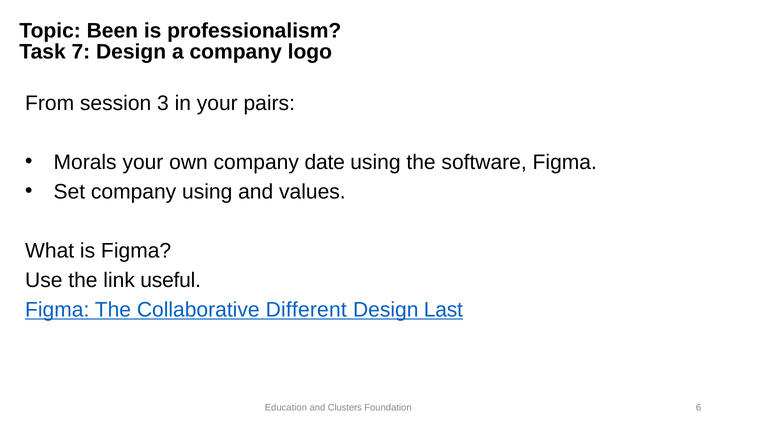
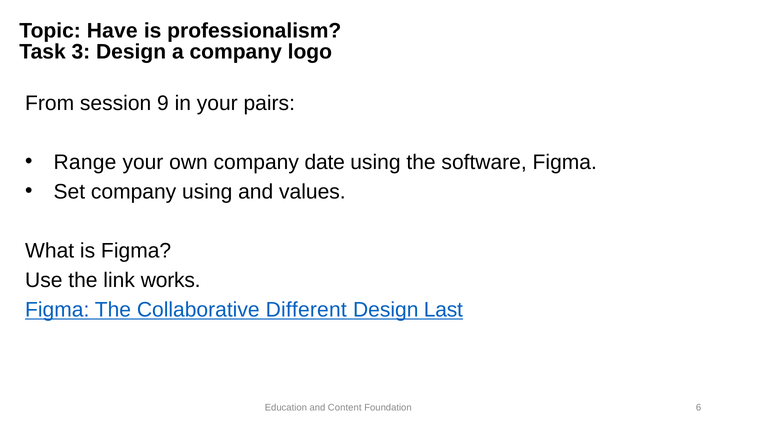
Been: Been -> Have
7: 7 -> 3
3: 3 -> 9
Morals: Morals -> Range
useful: useful -> works
Clusters: Clusters -> Content
